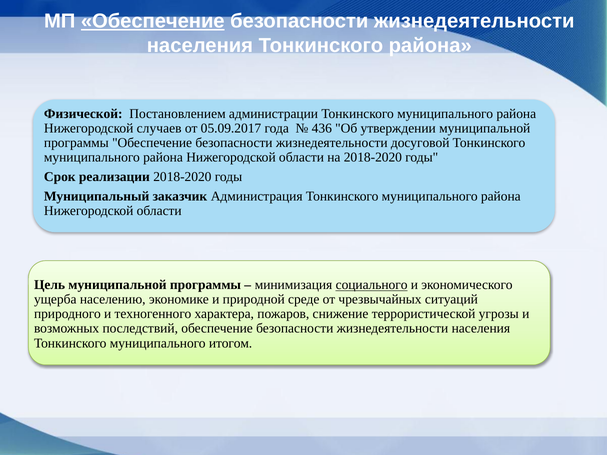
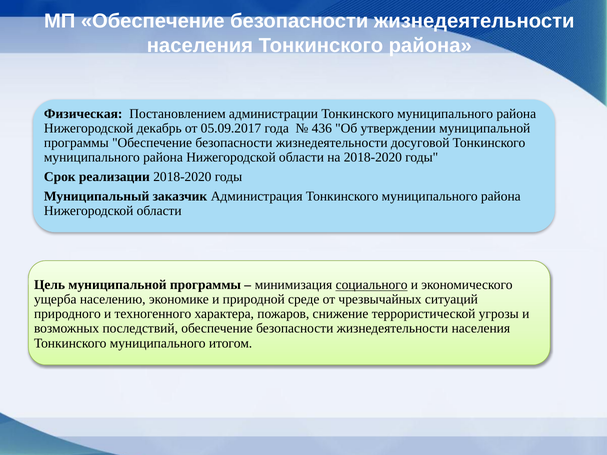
Обеспечение at (153, 21) underline: present -> none
Физической: Физической -> Физическая
случаев: случаев -> декабрь
